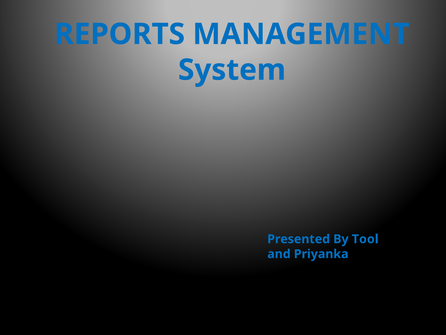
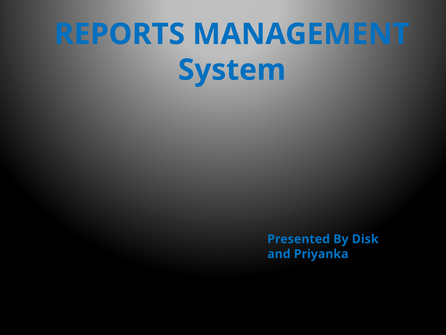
Tool: Tool -> Disk
